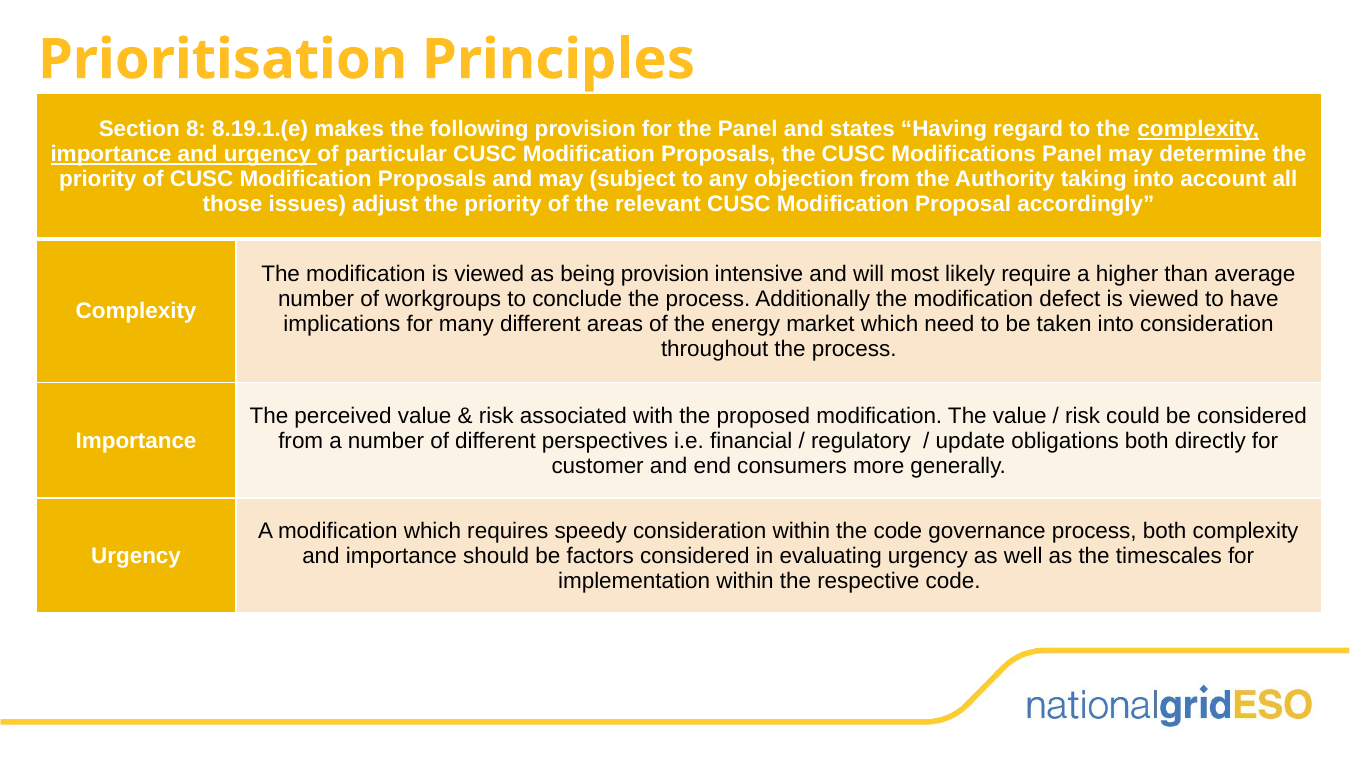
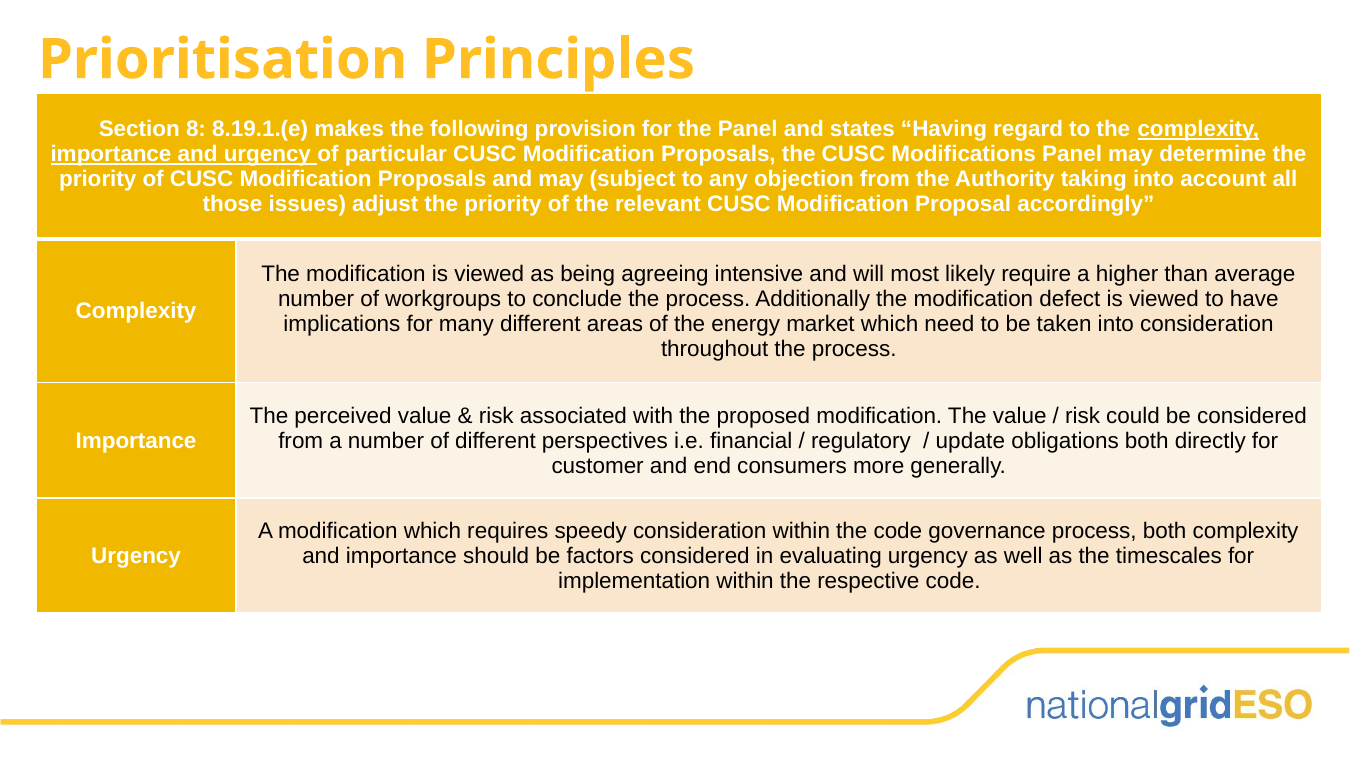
being provision: provision -> agreeing
